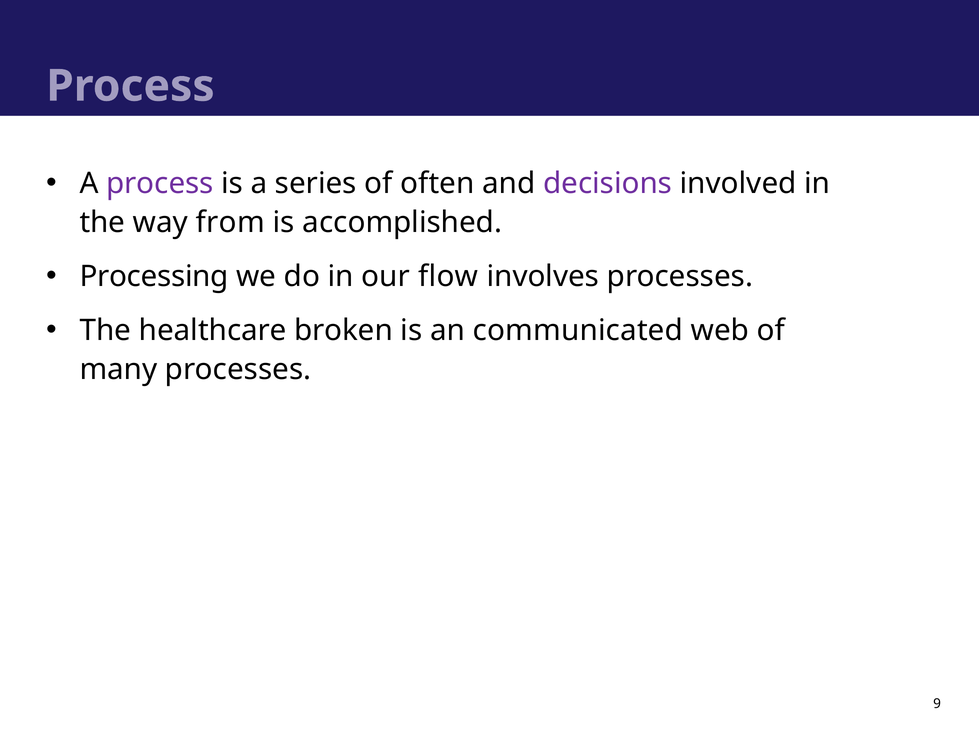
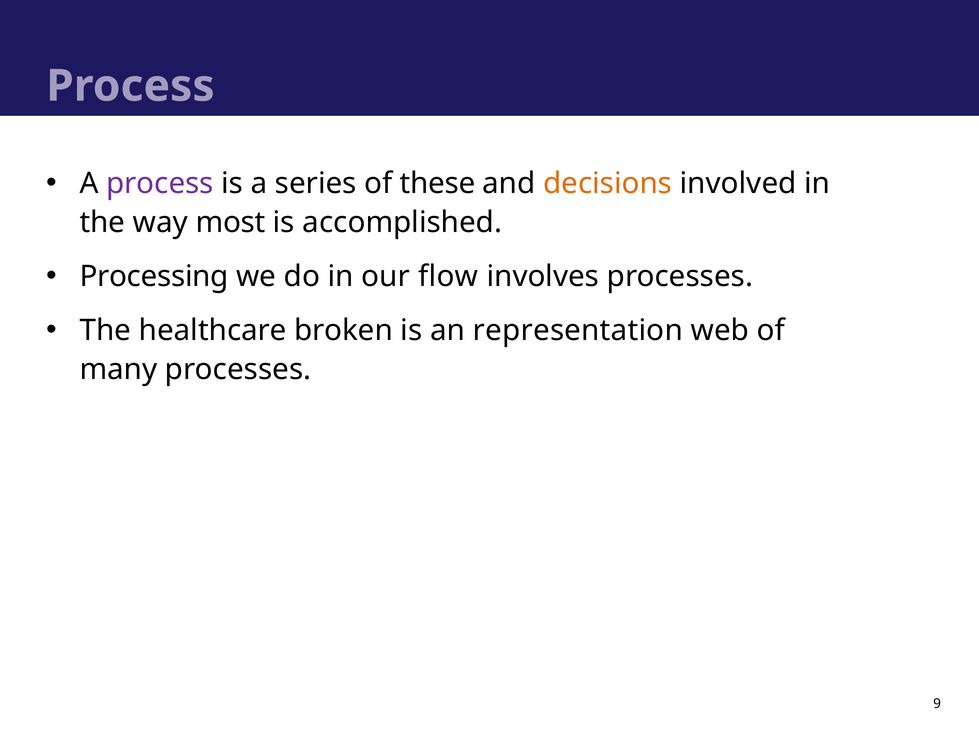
often: often -> these
decisions colour: purple -> orange
from: from -> most
communicated: communicated -> representation
